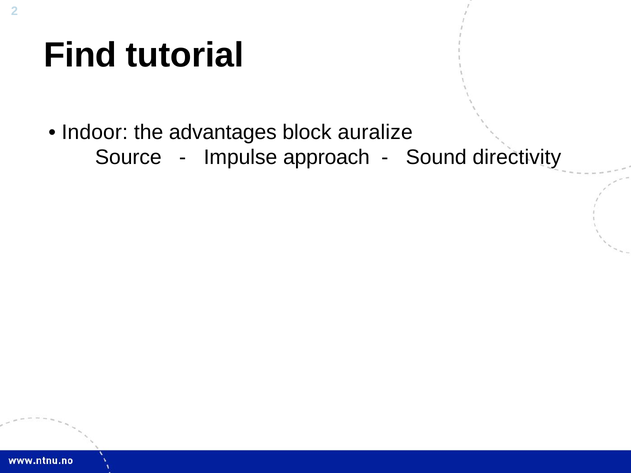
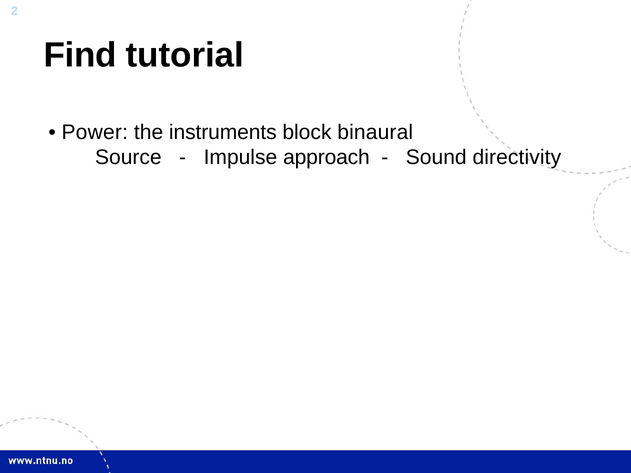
Indoor: Indoor -> Power
advantages: advantages -> instruments
auralize: auralize -> binaural
